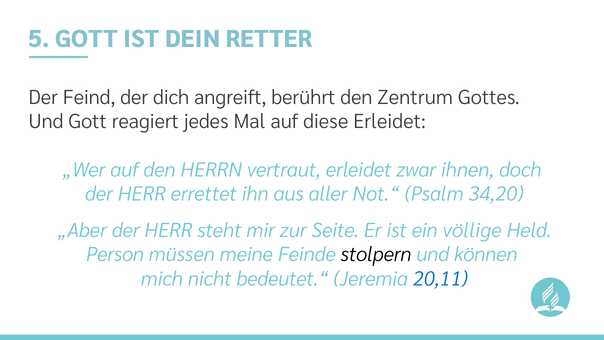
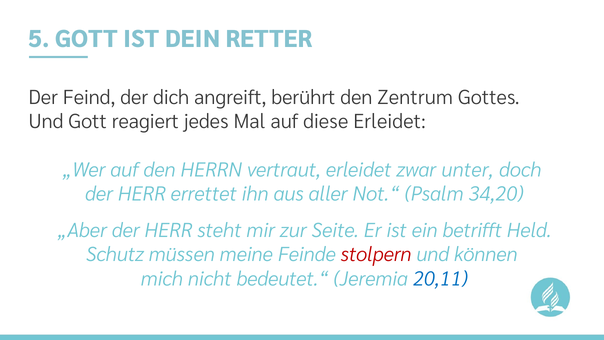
ihnen: ihnen -> unter
völlige: völlige -> betrifft
Person: Person -> Schutz
stolpern colour: black -> red
